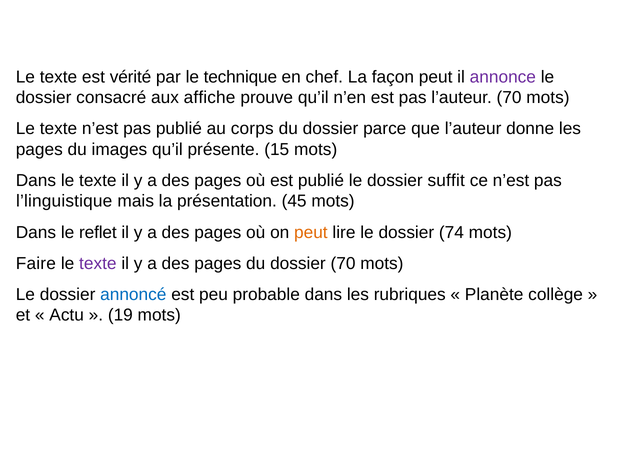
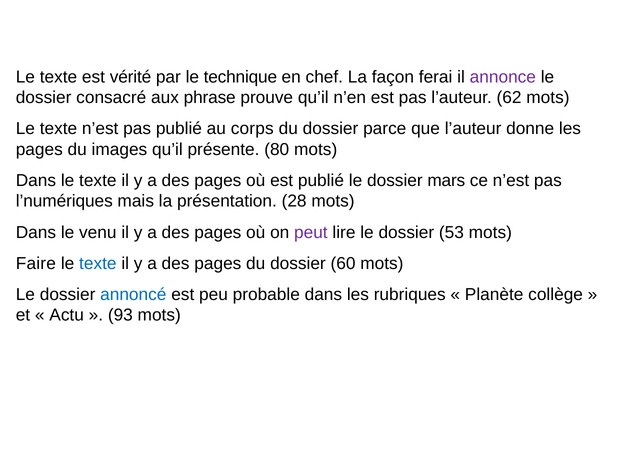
façon peut: peut -> ferai
affiche: affiche -> phrase
l’auteur 70: 70 -> 62
15: 15 -> 80
suffit: suffit -> mars
l’linguistique: l’linguistique -> l’numériques
45: 45 -> 28
reflet: reflet -> venu
peut at (311, 232) colour: orange -> purple
74: 74 -> 53
texte at (98, 263) colour: purple -> blue
dossier 70: 70 -> 60
19: 19 -> 93
